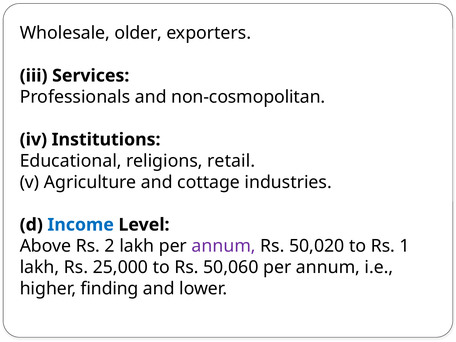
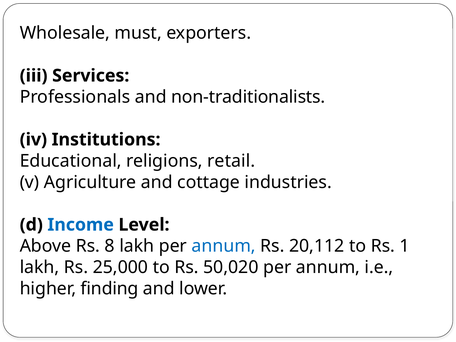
older: older -> must
non-cosmopolitan: non-cosmopolitan -> non-traditionalists
2: 2 -> 8
annum at (224, 246) colour: purple -> blue
50,020: 50,020 -> 20,112
50,060: 50,060 -> 50,020
